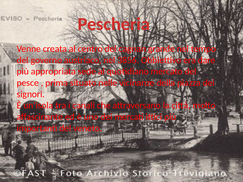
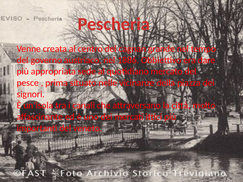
3856: 3856 -> 1886
